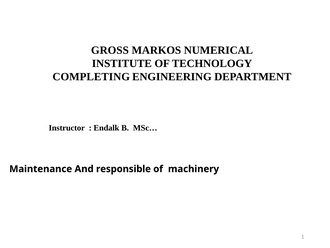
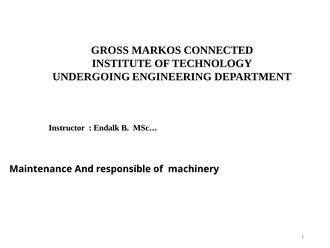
NUMERICAL: NUMERICAL -> CONNECTED
COMPLETING: COMPLETING -> UNDERGOING
